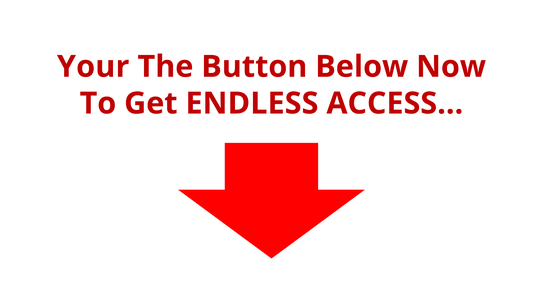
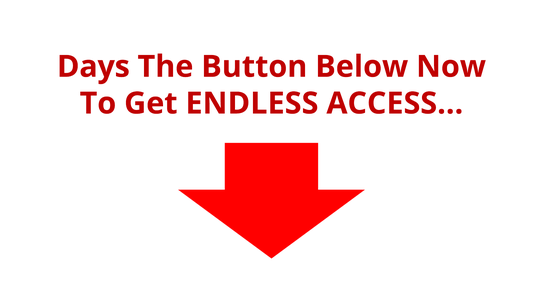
Your: Your -> Days
